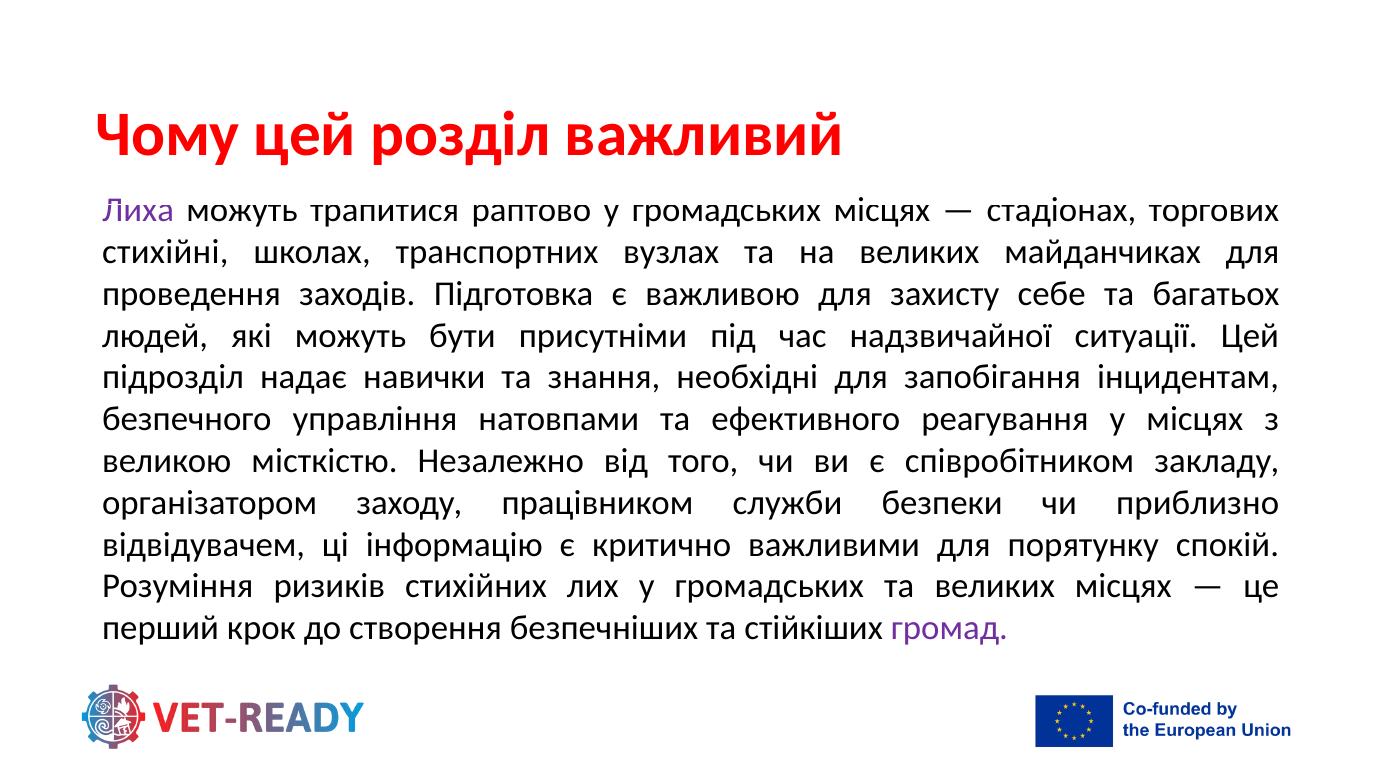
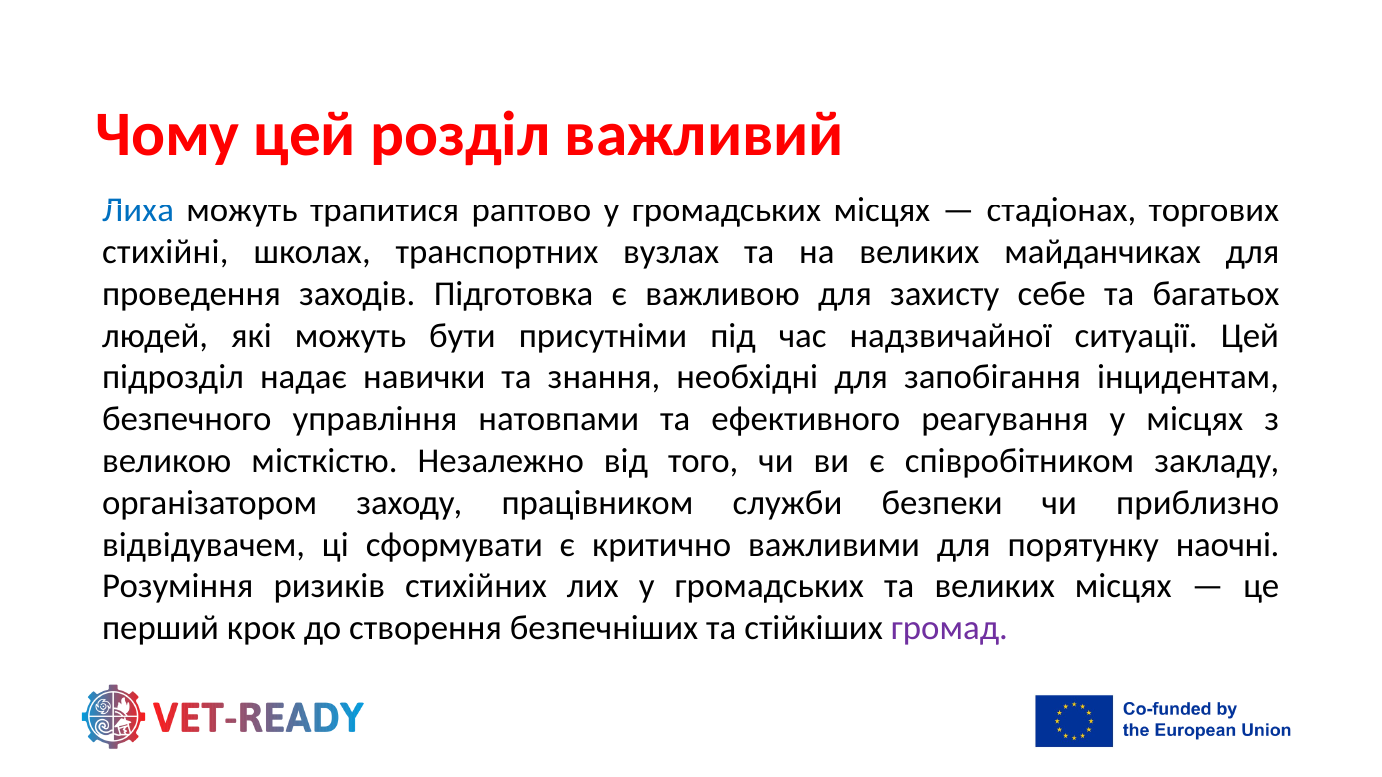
Лиха colour: purple -> blue
інформацію: інформацію -> сформувати
спокій: спокій -> наочні
